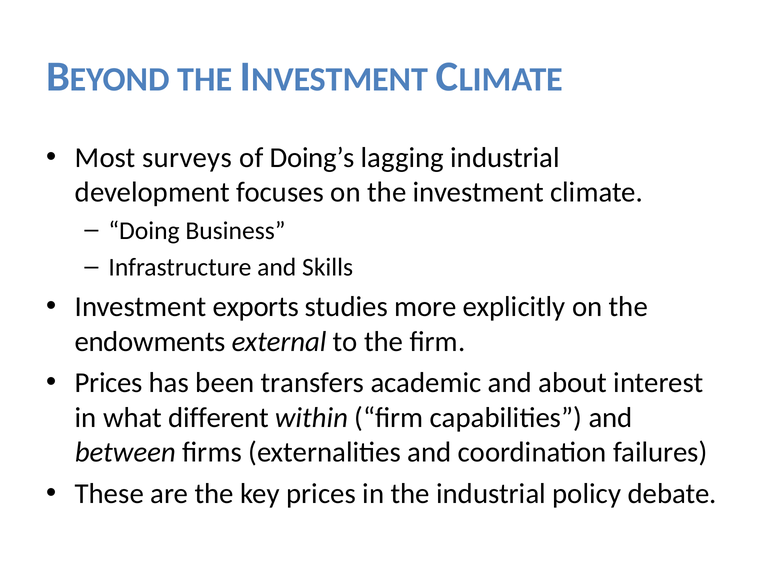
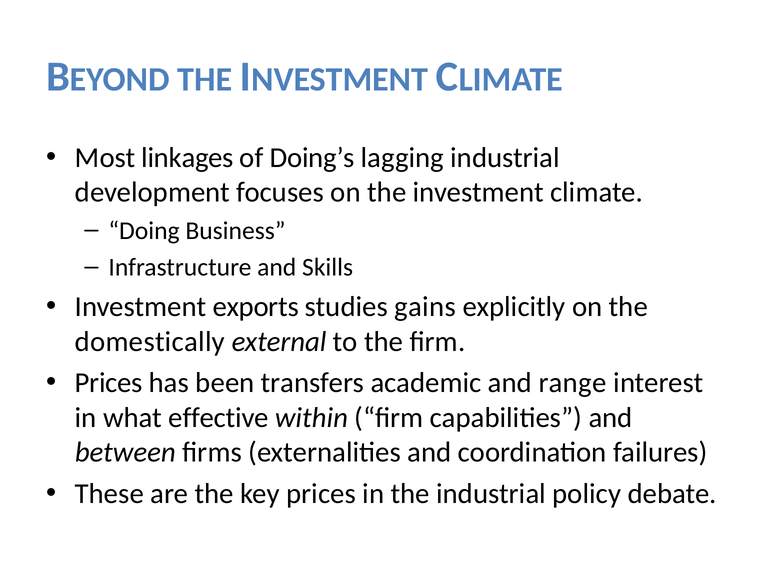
surveys: surveys -> linkages
more: more -> gains
endowments: endowments -> domestically
about: about -> range
different: different -> effective
